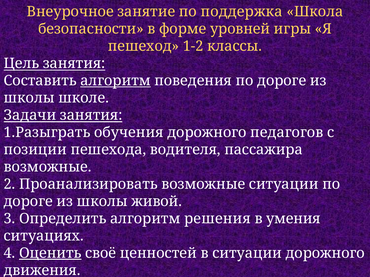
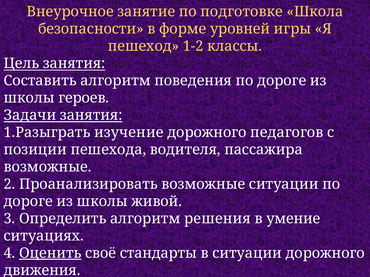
поддержка: поддержка -> подготовке
алгоритм at (116, 81) underline: present -> none
школе: школе -> героев
обучения: обучения -> изучение
умения: умения -> умение
ценностей: ценностей -> стандарты
